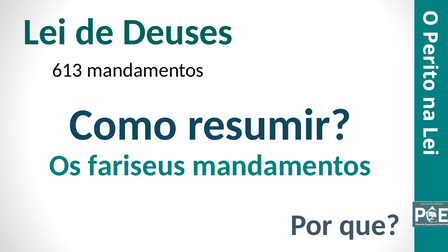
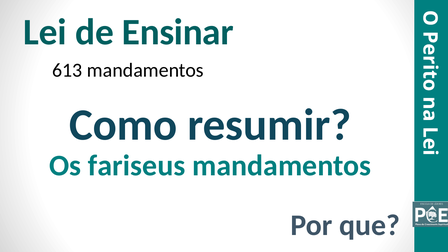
Deuses: Deuses -> Ensinar
